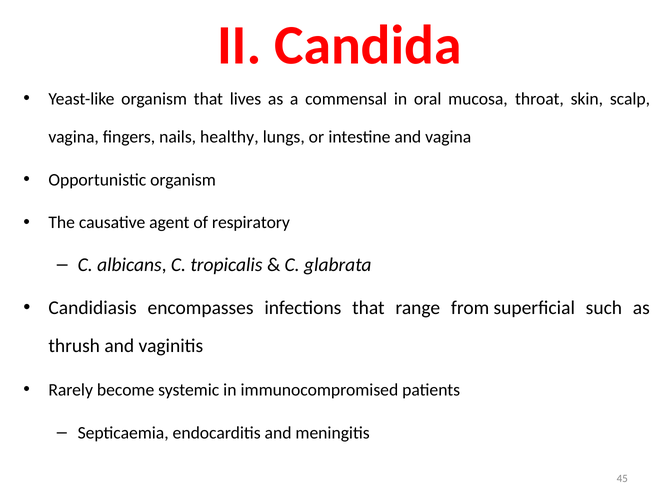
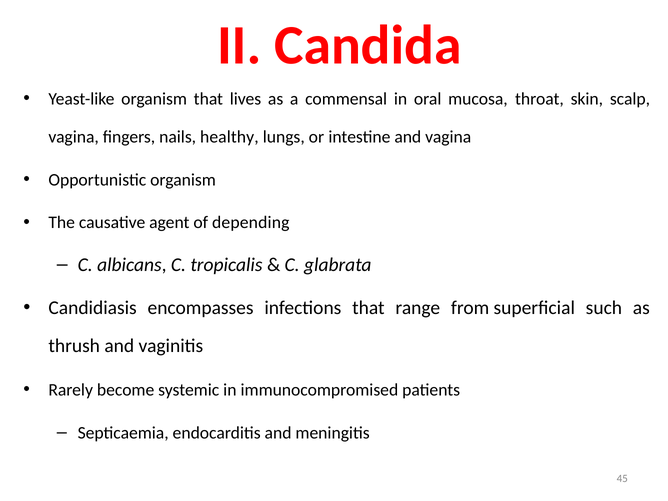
respiratory: respiratory -> depending
